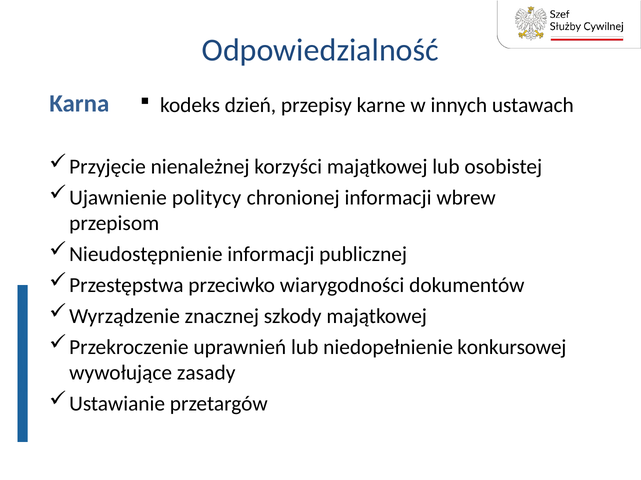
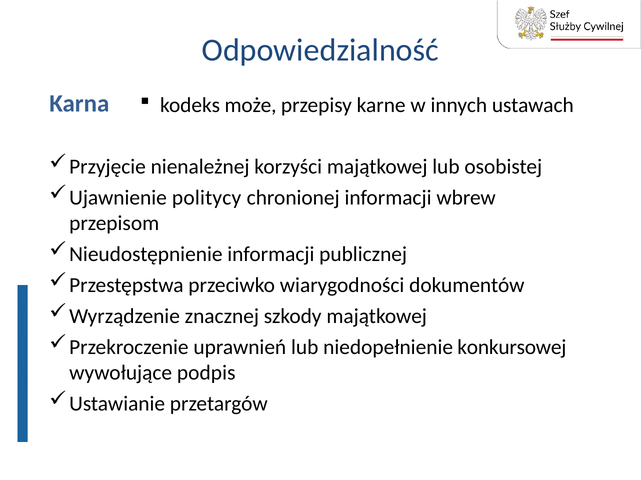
dzień: dzień -> może
zasady: zasady -> podpis
